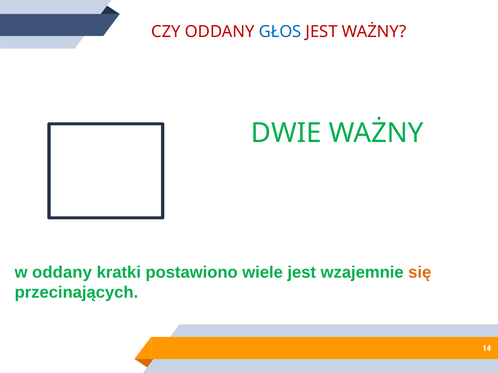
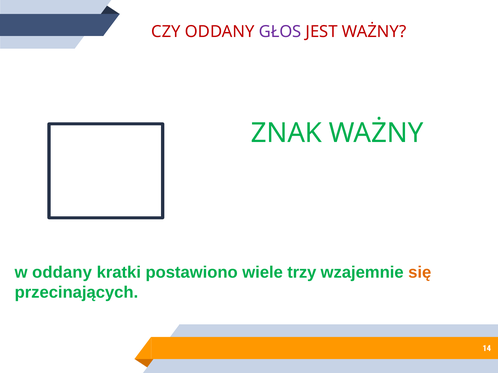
GŁOS colour: blue -> purple
DWIE: DWIE -> ZNAK
wiele jest: jest -> trzy
